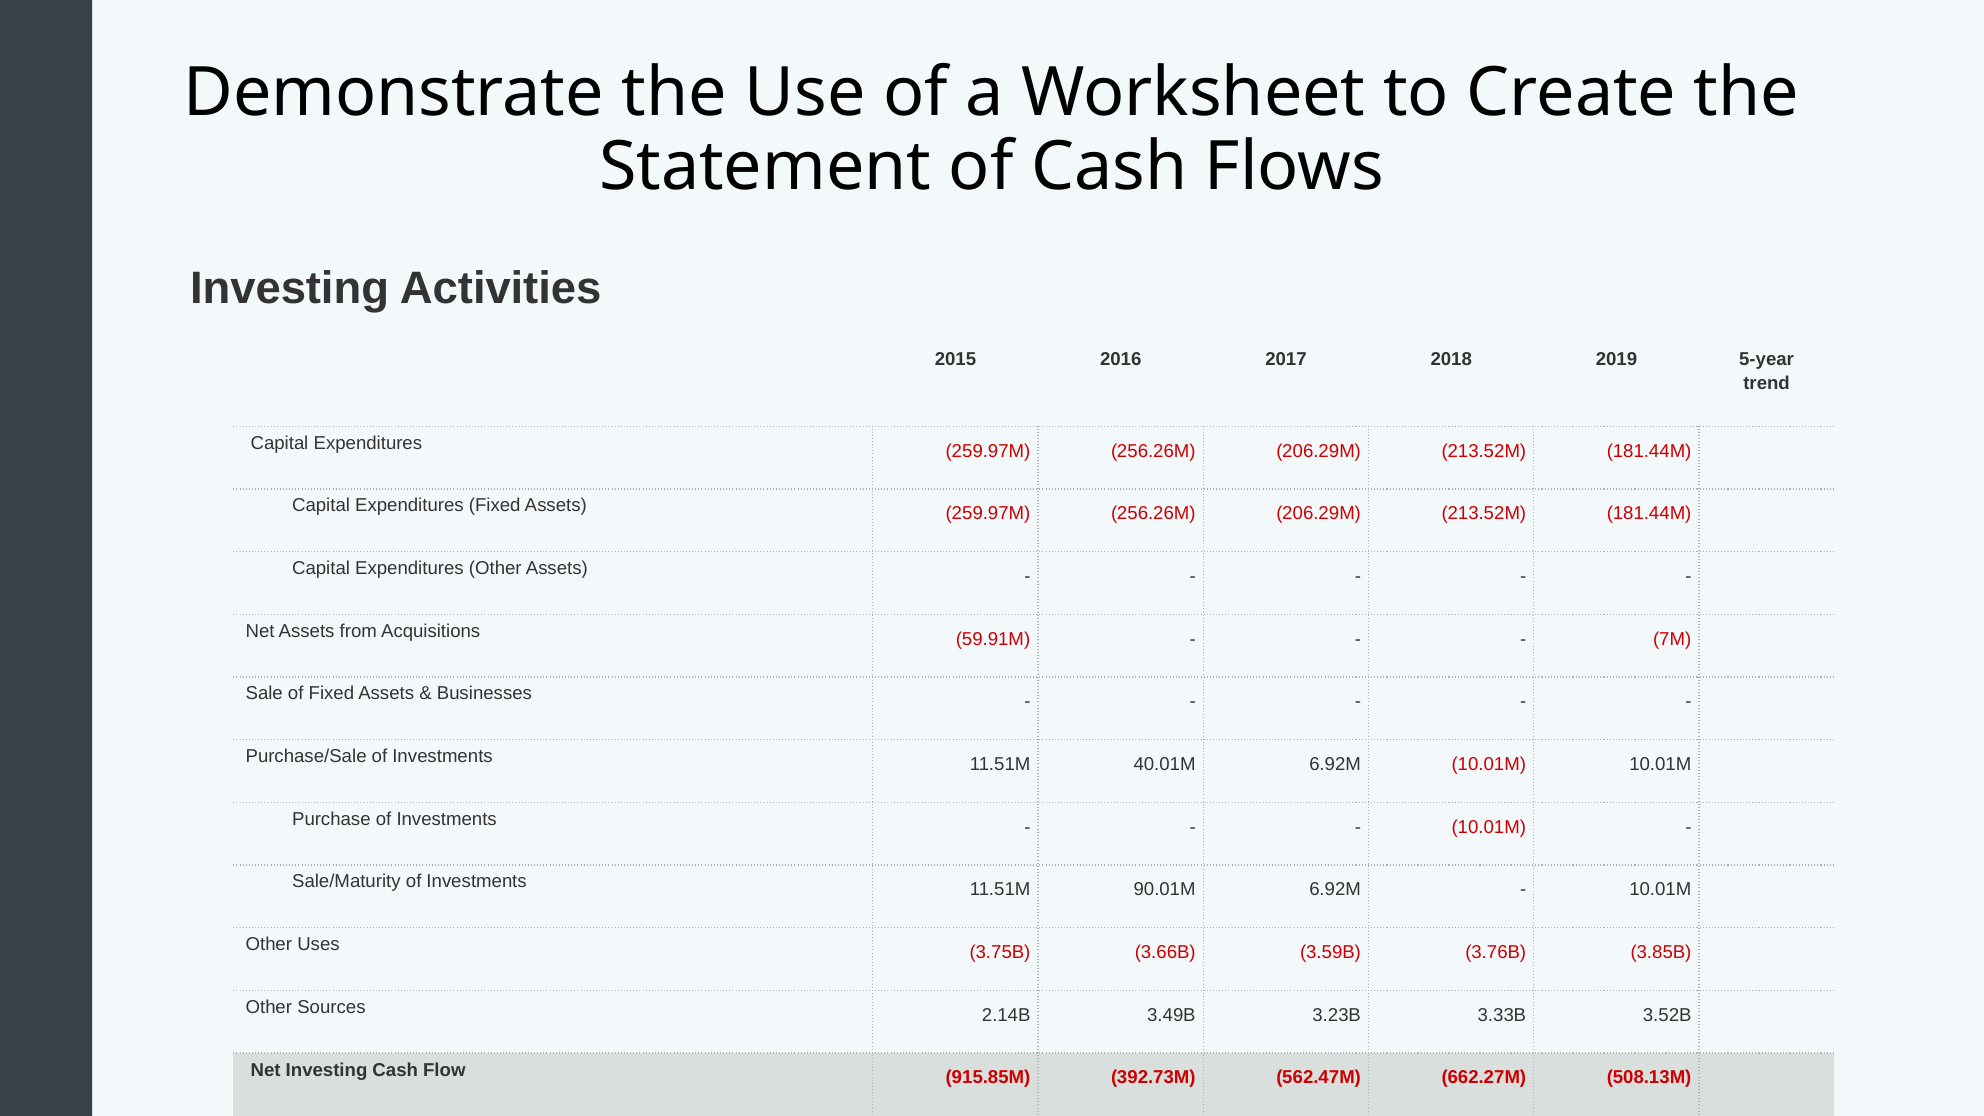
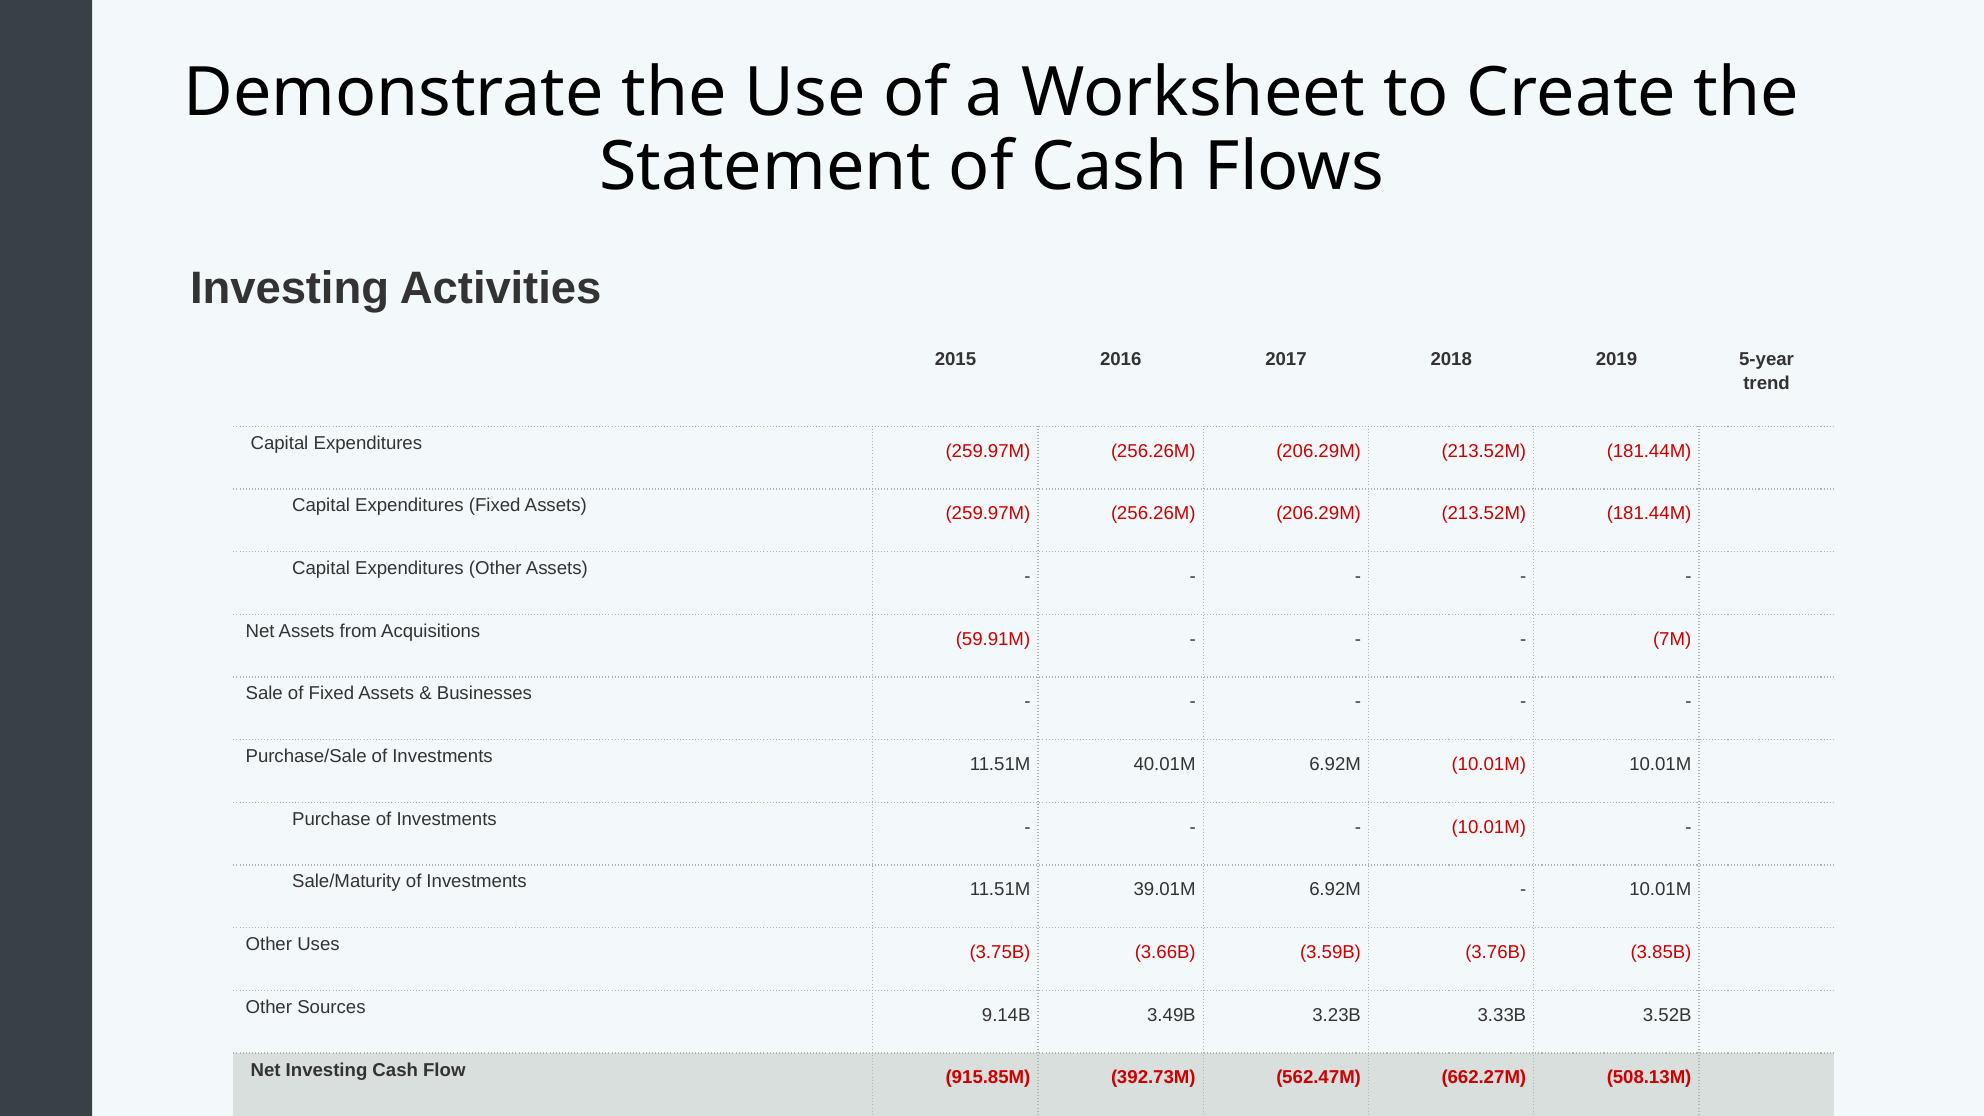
90.01M: 90.01M -> 39.01M
2.14B: 2.14B -> 9.14B
